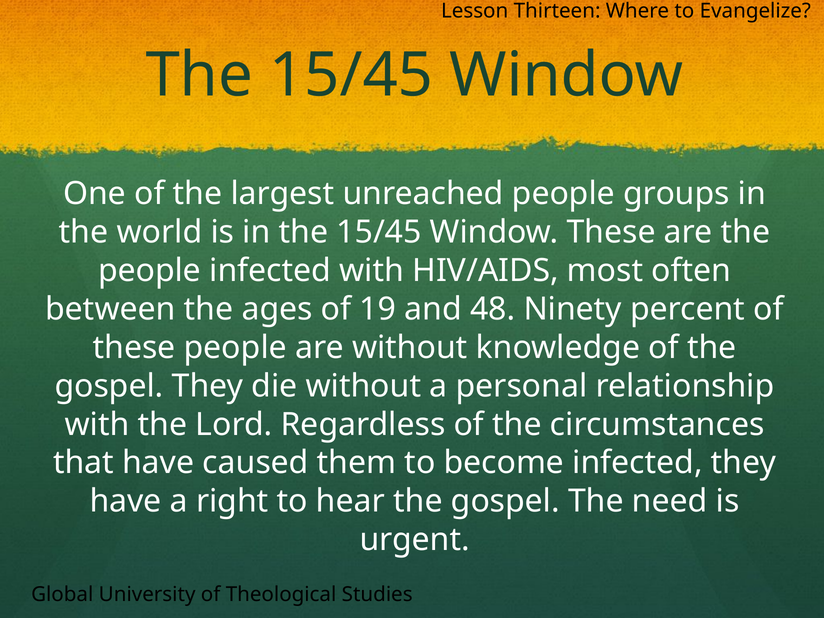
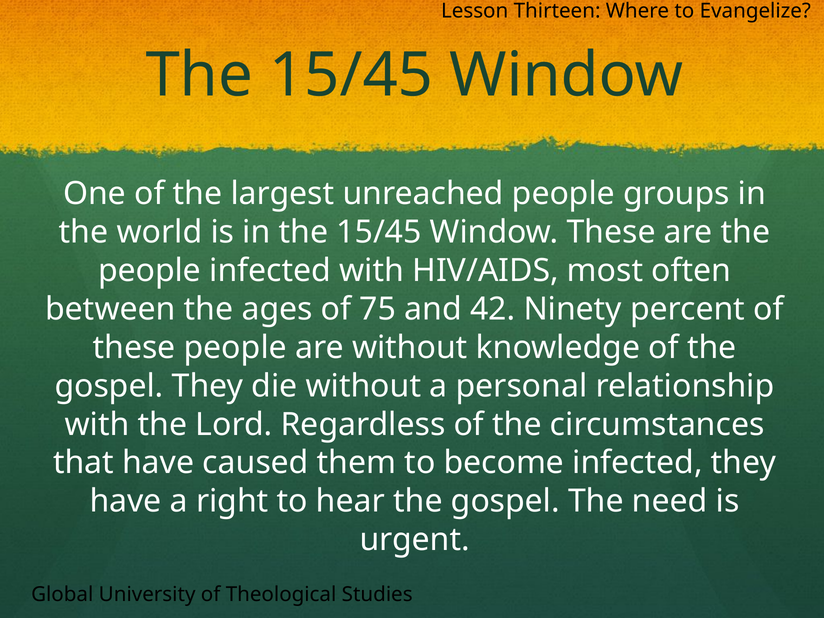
19: 19 -> 75
48: 48 -> 42
